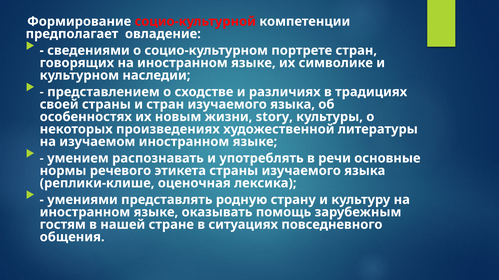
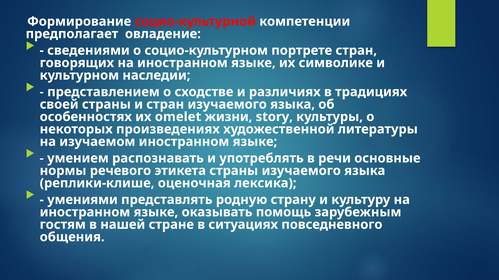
новым: новым -> omelet
